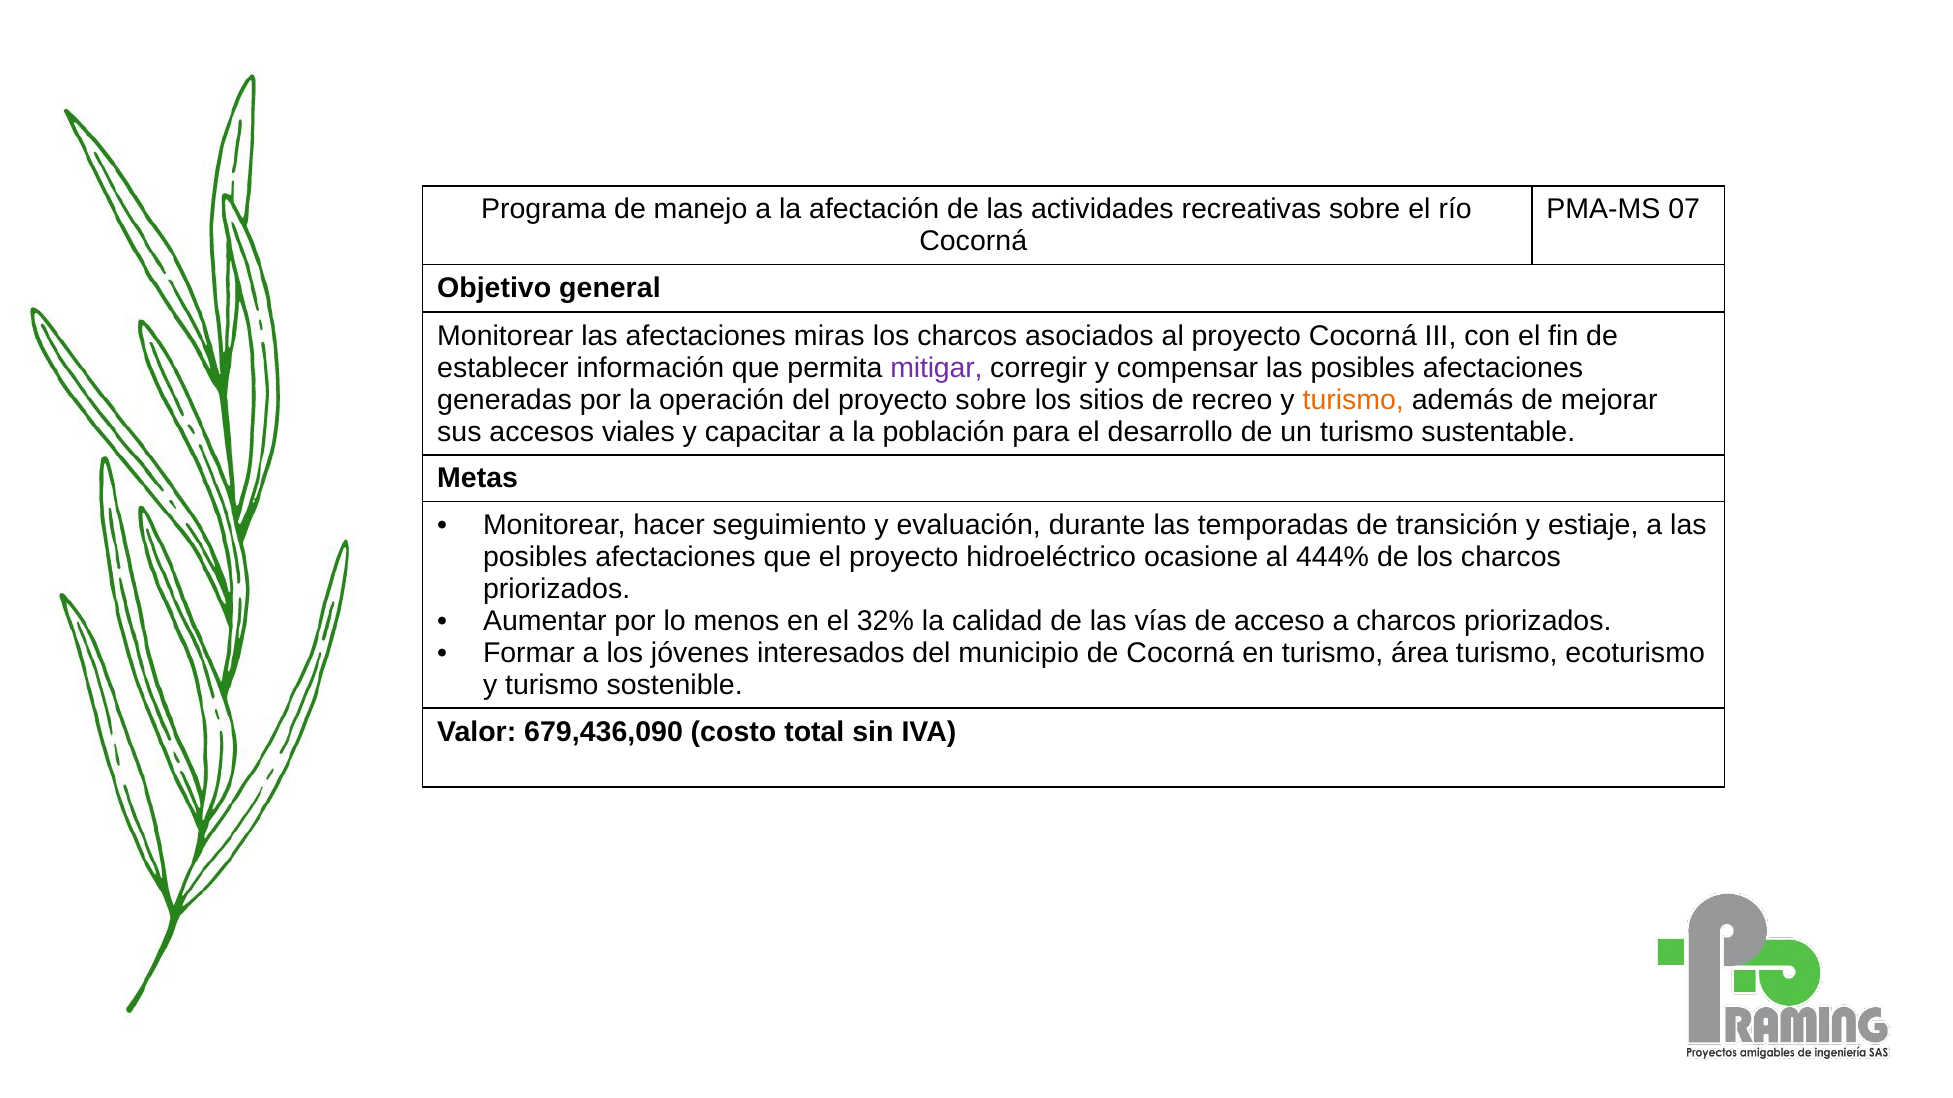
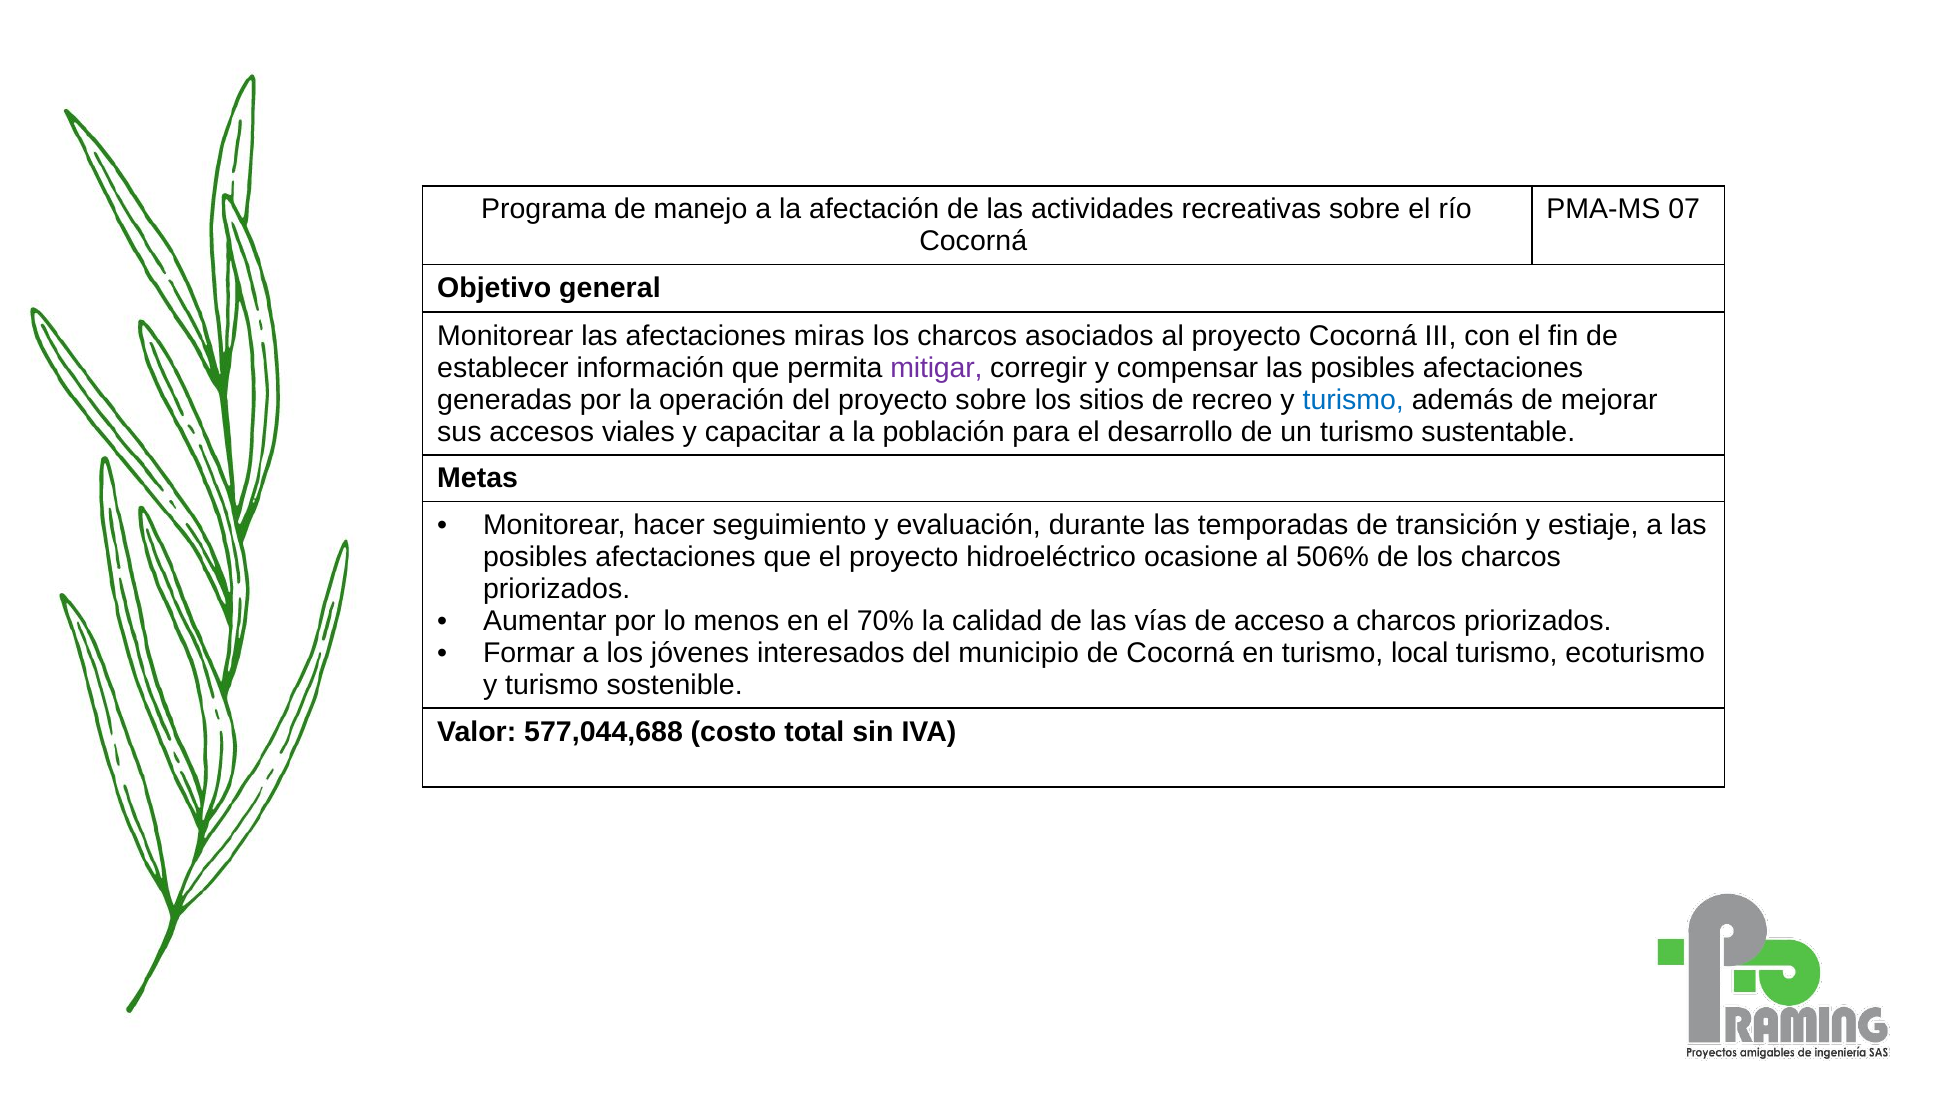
turismo at (1353, 400) colour: orange -> blue
444%: 444% -> 506%
32%: 32% -> 70%
área: área -> local
679,436,090: 679,436,090 -> 577,044,688
